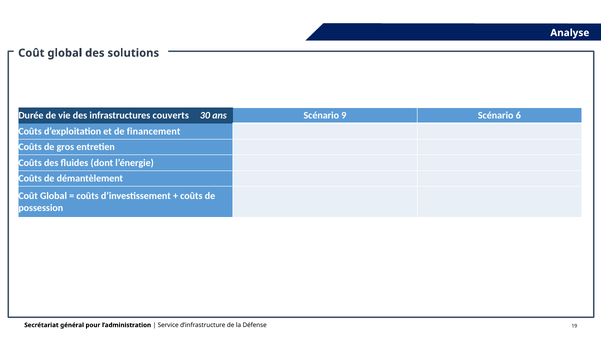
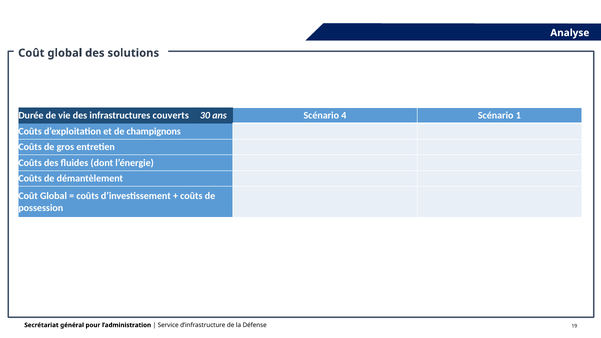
9: 9 -> 4
6: 6 -> 1
financement: financement -> champignons
